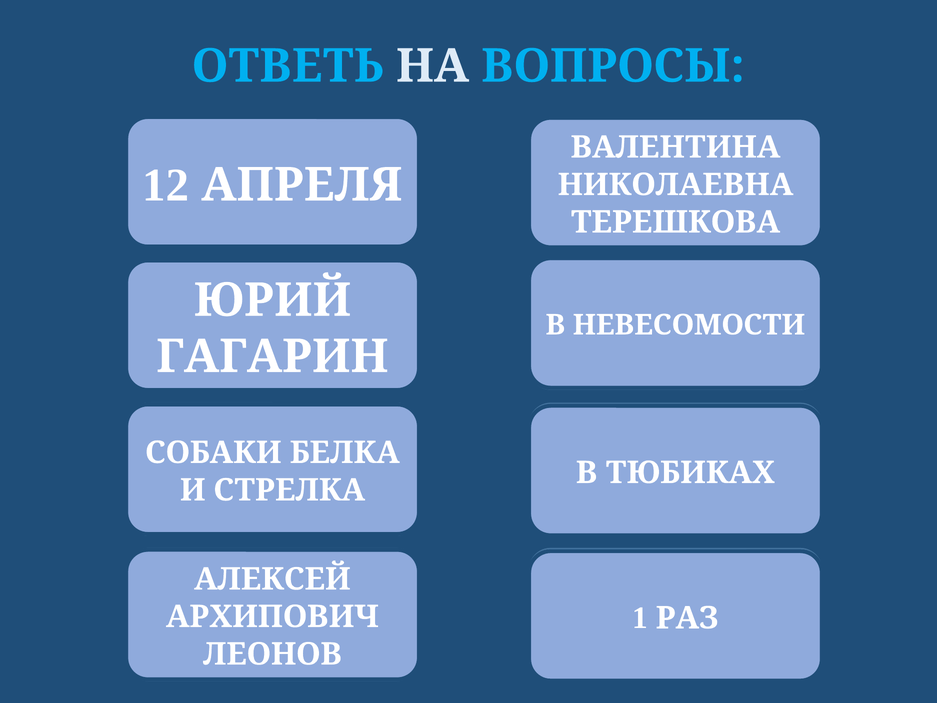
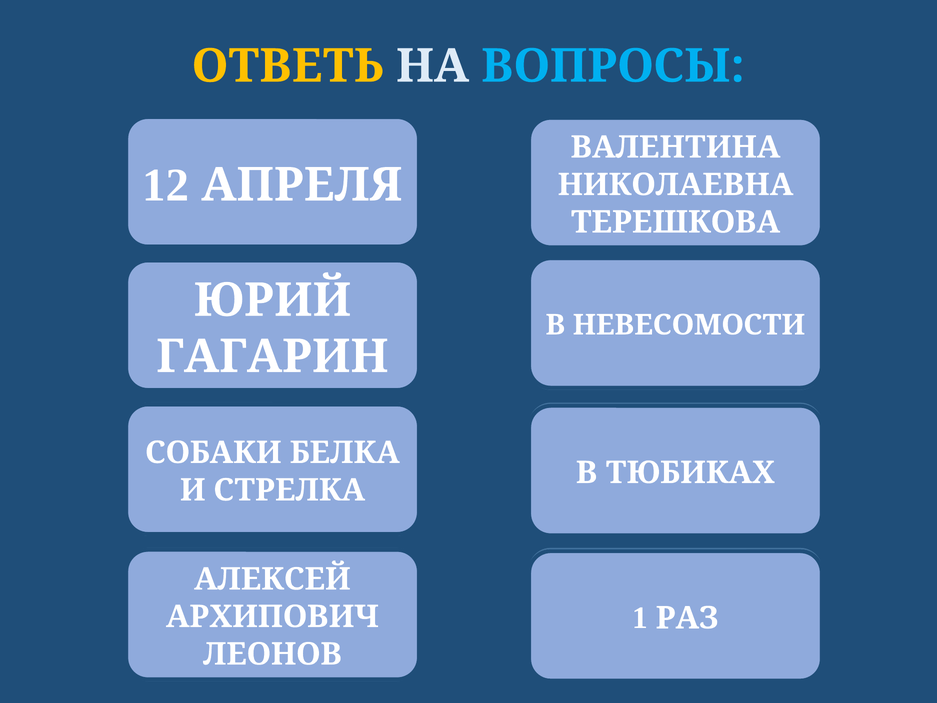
ОТВЕТЬ colour: light blue -> yellow
